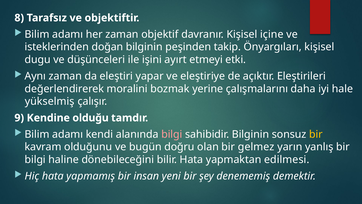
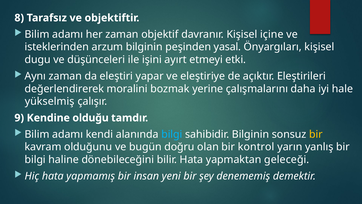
doğan: doğan -> arzum
takip: takip -> yasal
bilgi at (172, 134) colour: pink -> light blue
gelmez: gelmez -> kontrol
edilmesi: edilmesi -> geleceği
